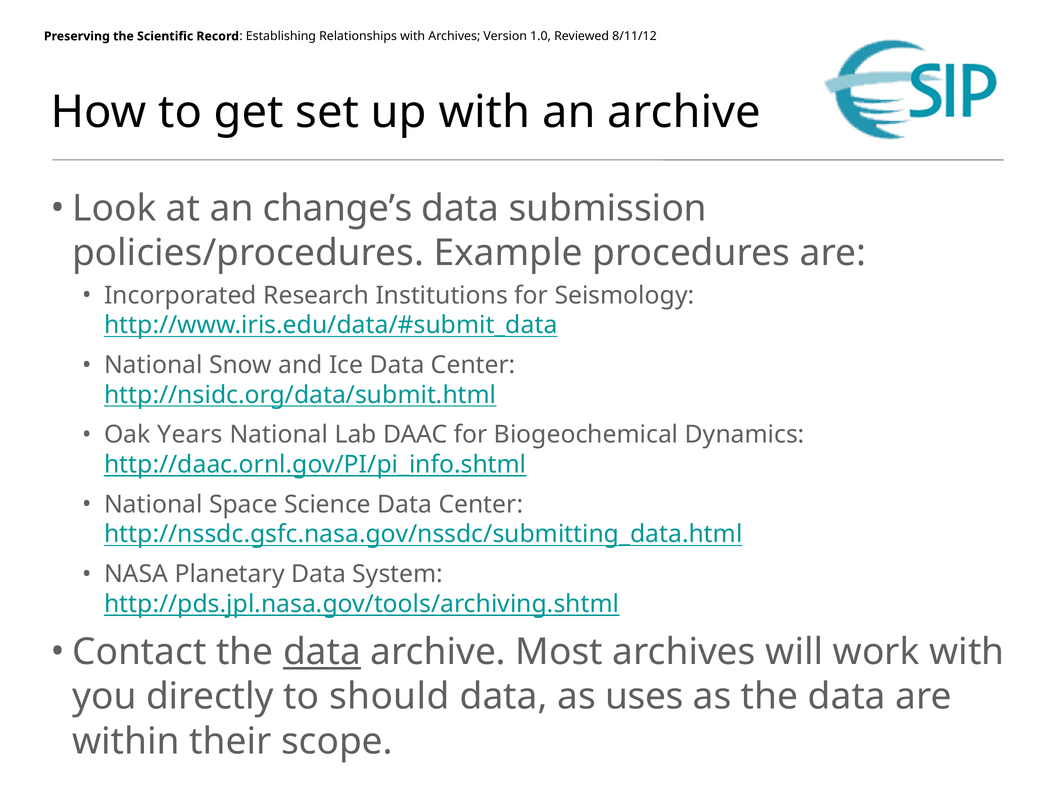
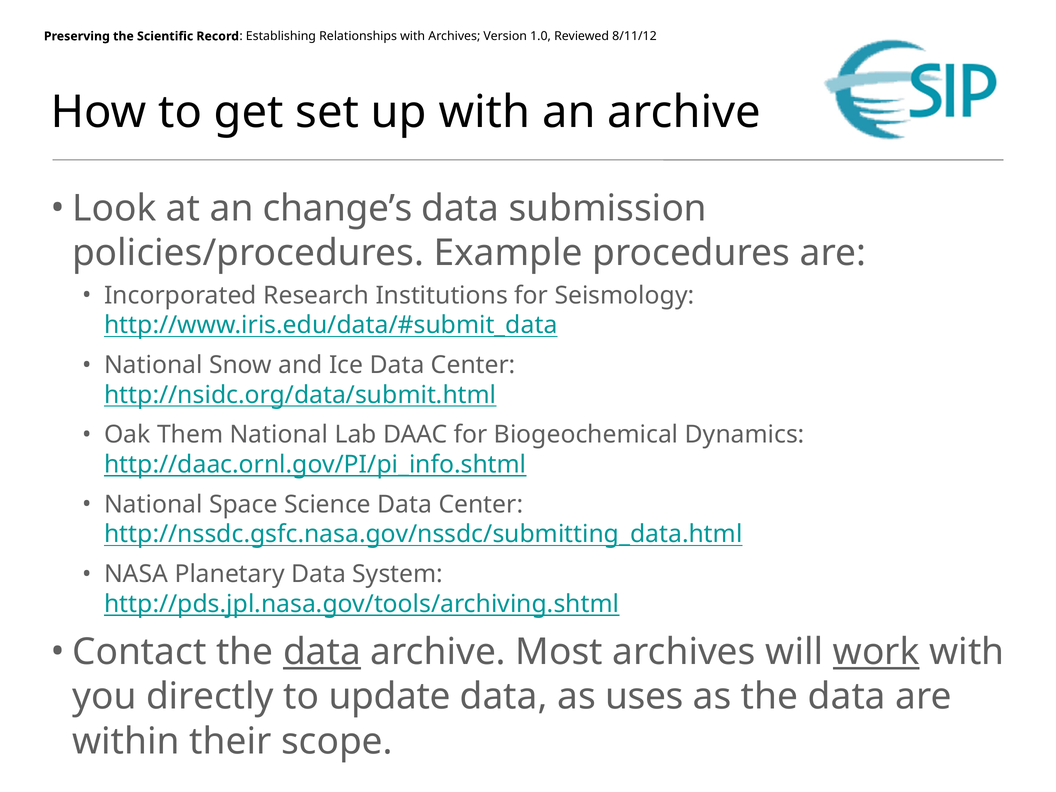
Years: Years -> Them
work underline: none -> present
should: should -> update
